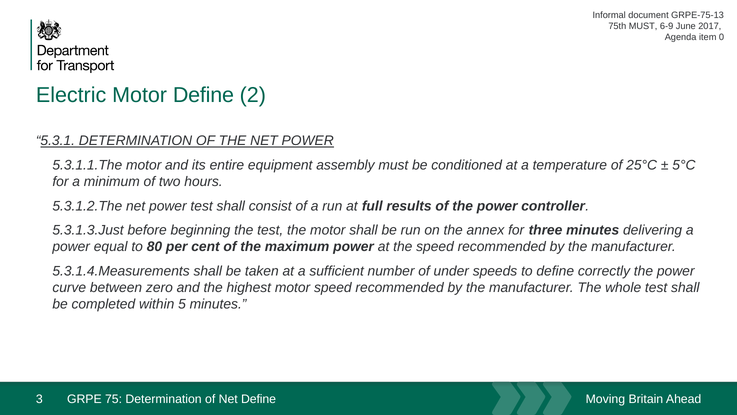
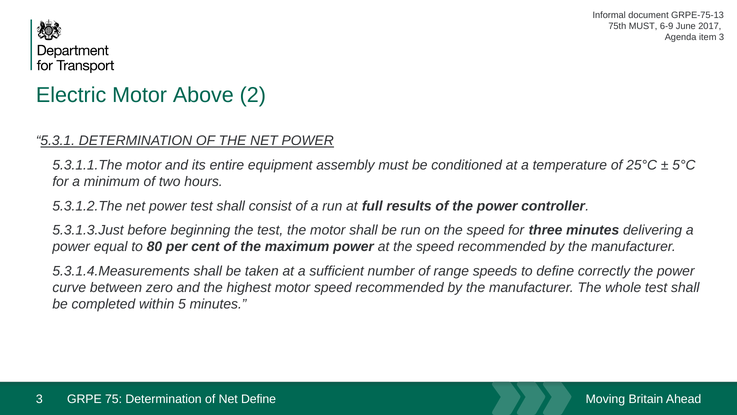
0 at (722, 37): 0 -> 3
Motor Define: Define -> Above
on the annex: annex -> speed
under: under -> range
